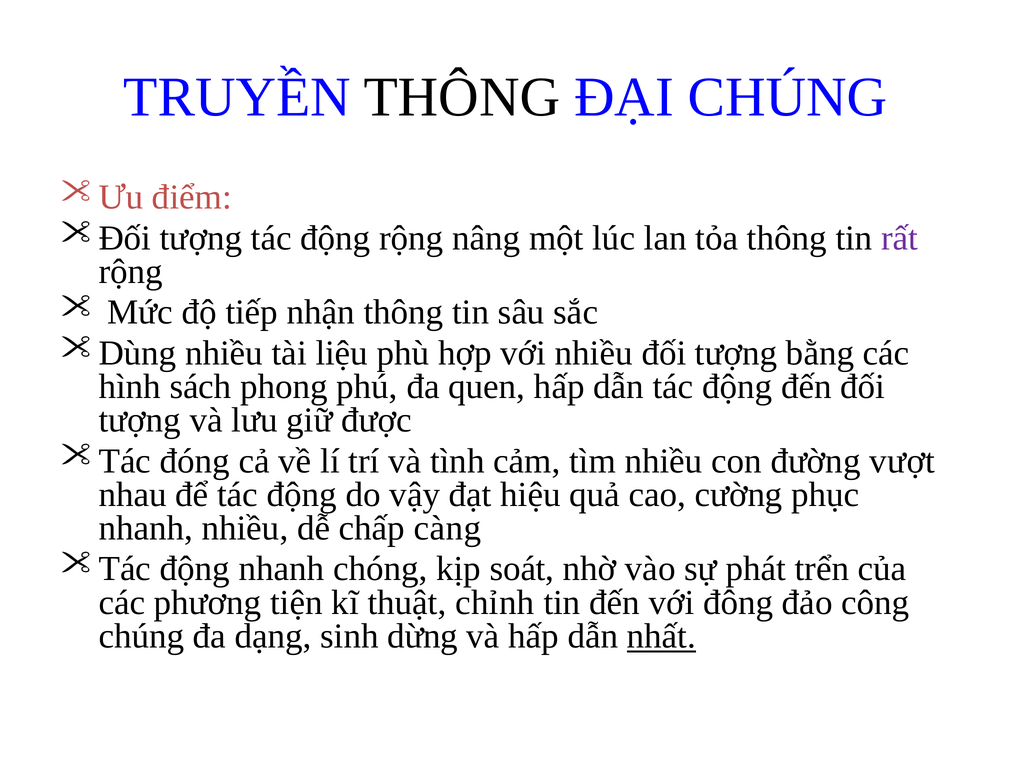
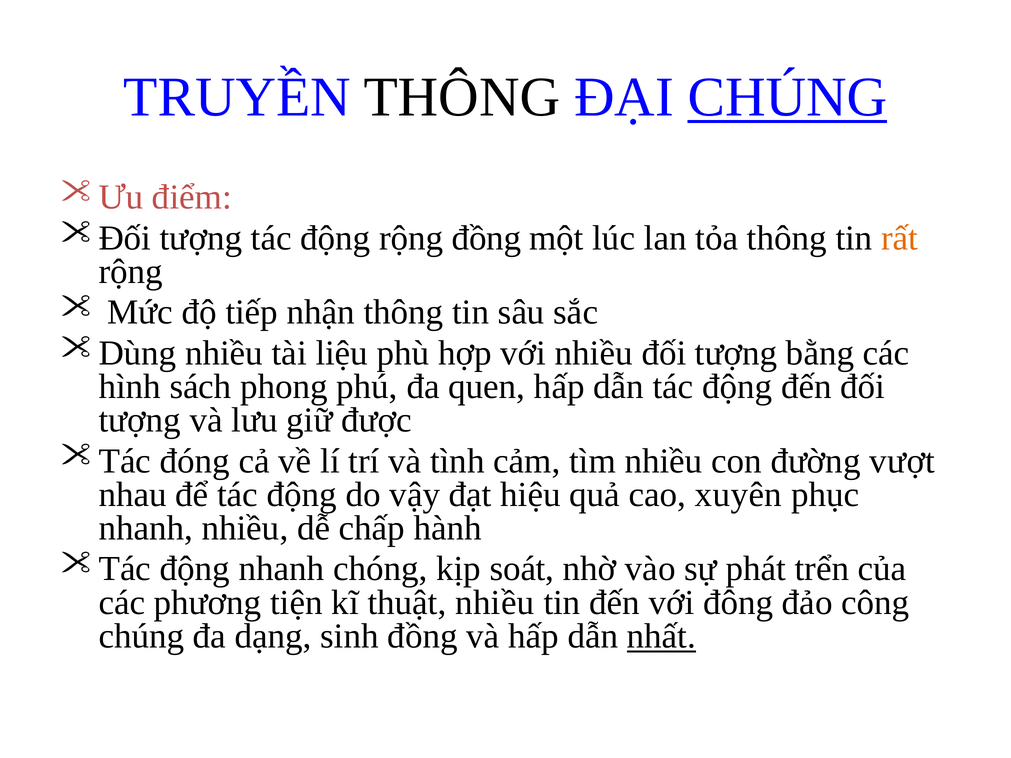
CHÚNG at (787, 97) underline: none -> present
rộng nâng: nâng -> đồng
rất colour: purple -> orange
cường: cường -> xuyên
càng: càng -> hành
thuật chỉnh: chỉnh -> nhiều
sinh dừng: dừng -> đồng
